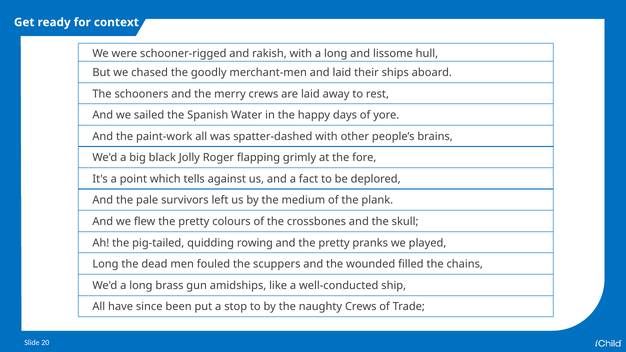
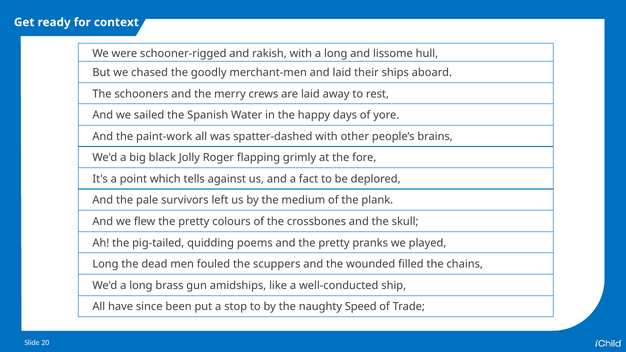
rowing: rowing -> poems
naughty Crews: Crews -> Speed
